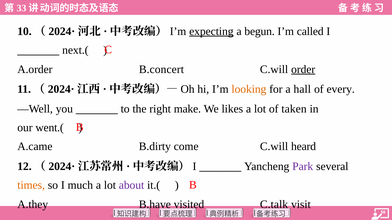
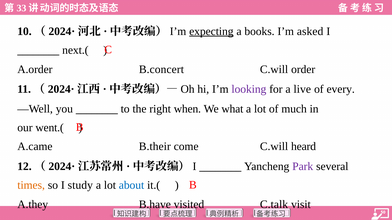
begun: begun -> books
called: called -> asked
order underline: present -> none
looking colour: orange -> purple
hall: hall -> live
make: make -> when
likes: likes -> what
taken: taken -> much
B.dirty: B.dirty -> B.their
much: much -> study
about colour: purple -> blue
